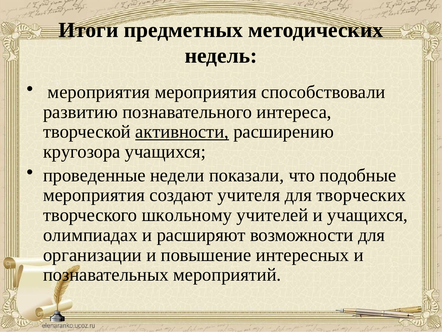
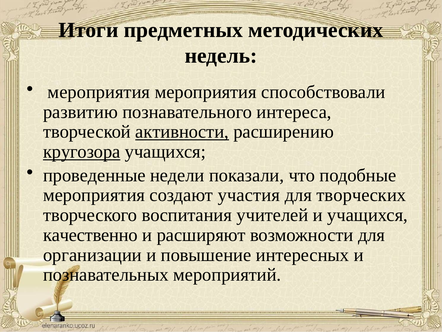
кругозора underline: none -> present
учителя: учителя -> участия
школьному: школьному -> воспитания
олимпиадах: олимпиадах -> качественно
